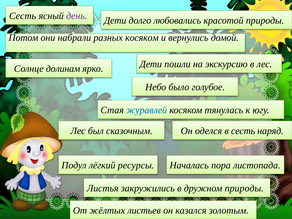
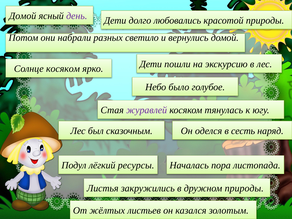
Сесть at (23, 16): Сесть -> Домой
разных косяком: косяком -> светило
Солнце долинам: долинам -> косяком
журавлей colour: blue -> purple
